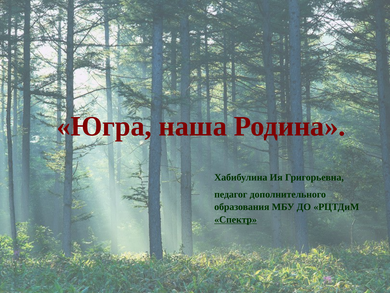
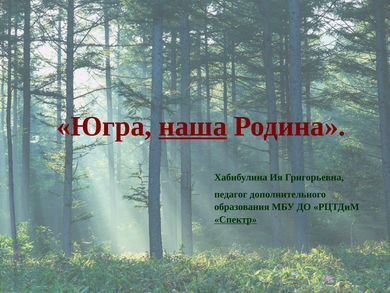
наша underline: none -> present
